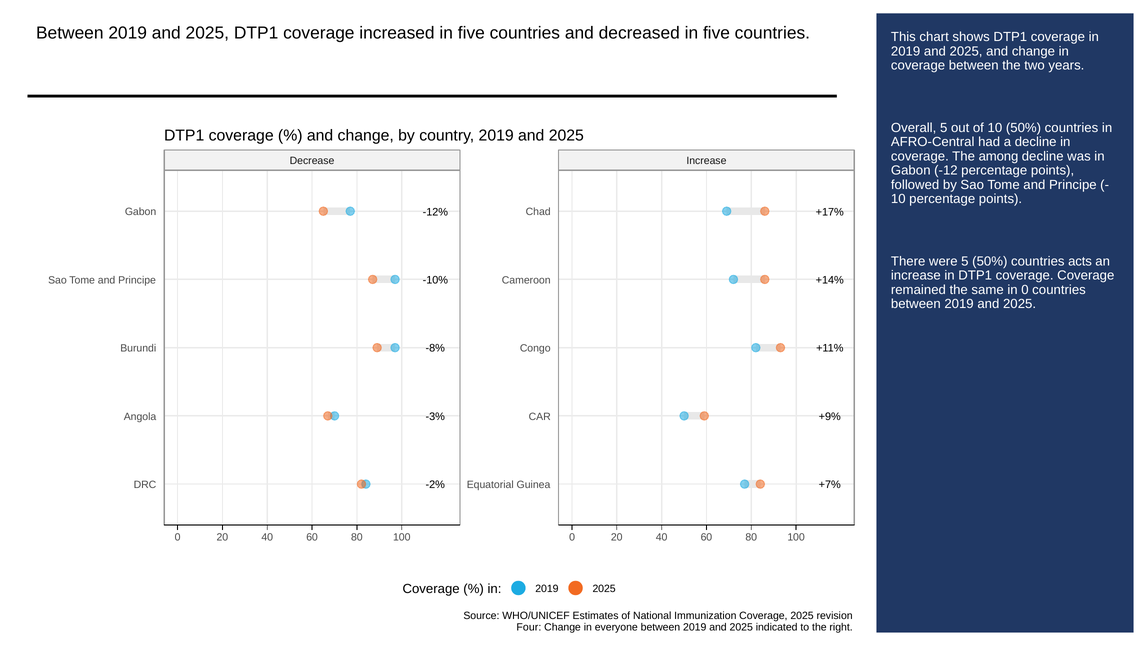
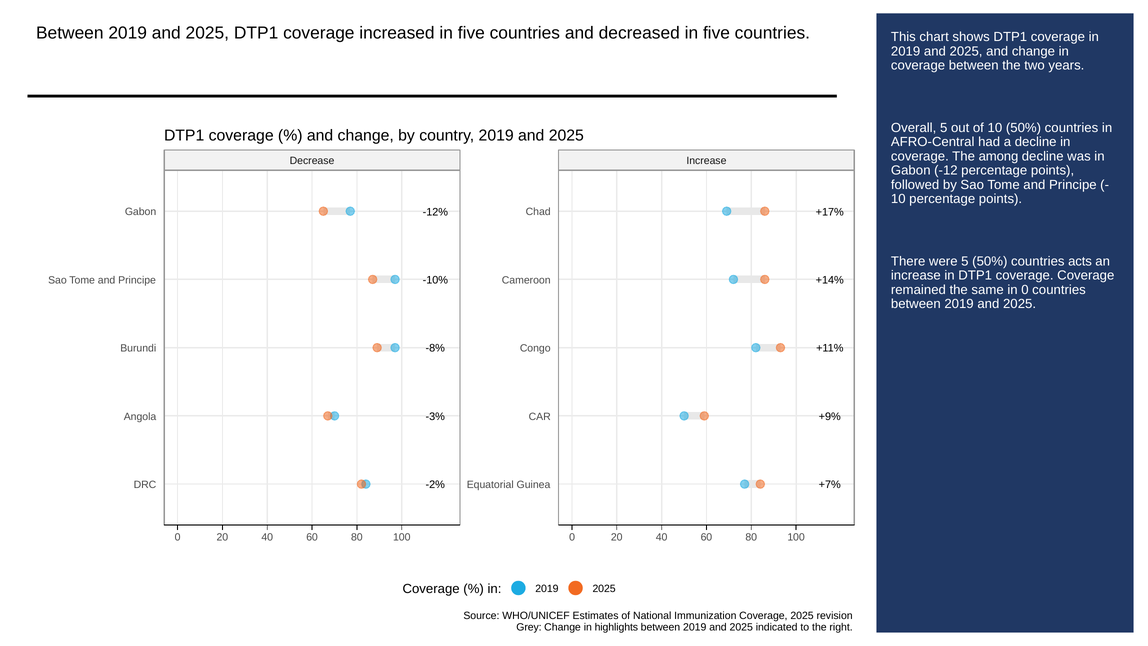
Four: Four -> Grey
everyone: everyone -> highlights
